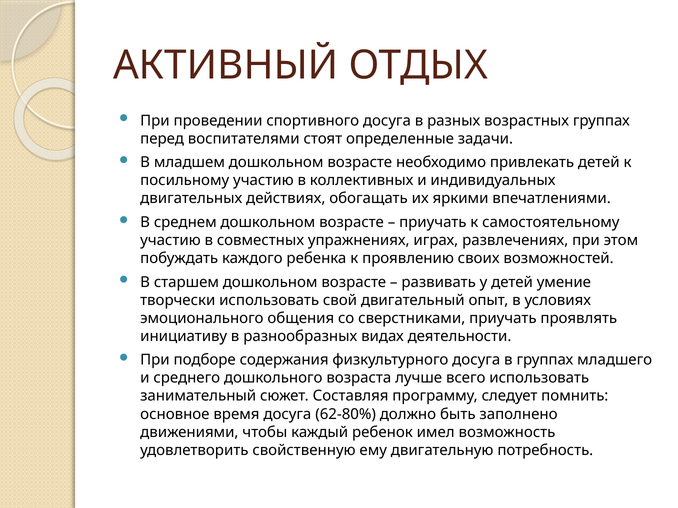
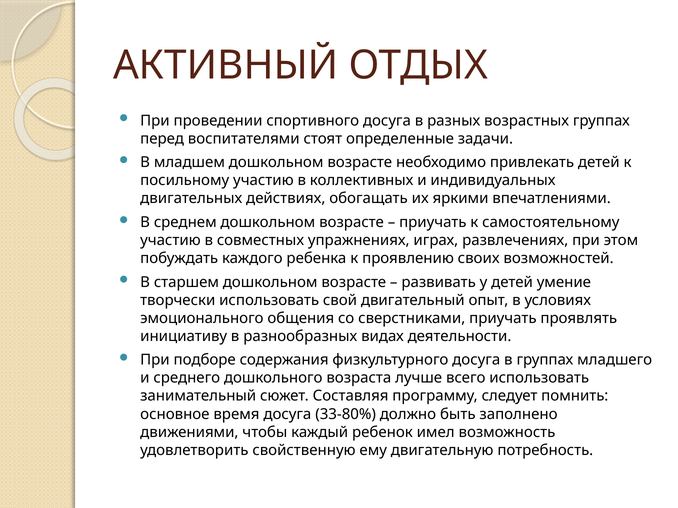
62-80%: 62-80% -> 33-80%
